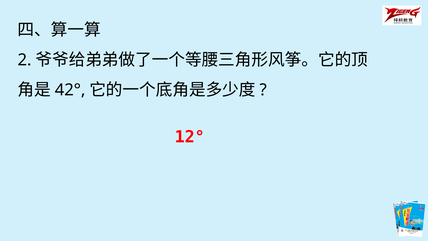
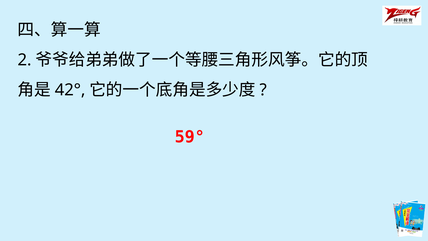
12°: 12° -> 59°
